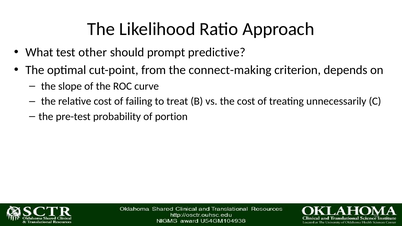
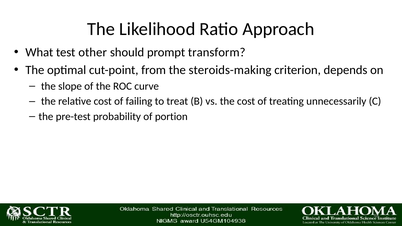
predictive: predictive -> transform
connect-making: connect-making -> steroids-making
